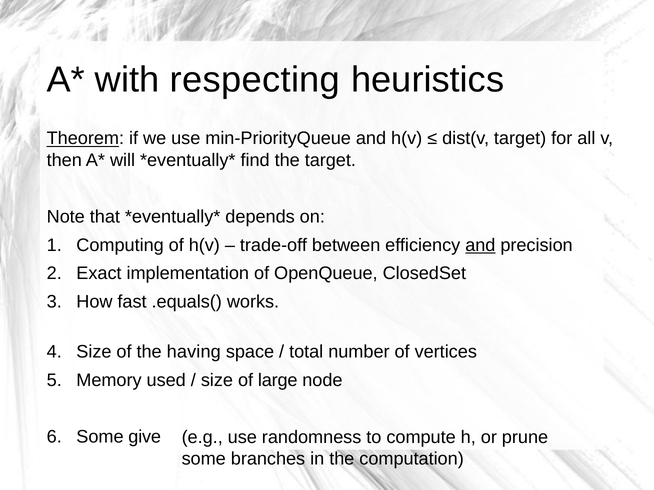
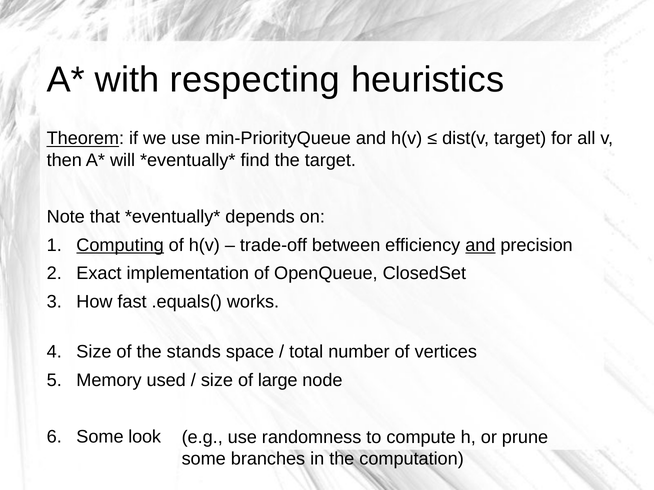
Computing underline: none -> present
having: having -> stands
give: give -> look
